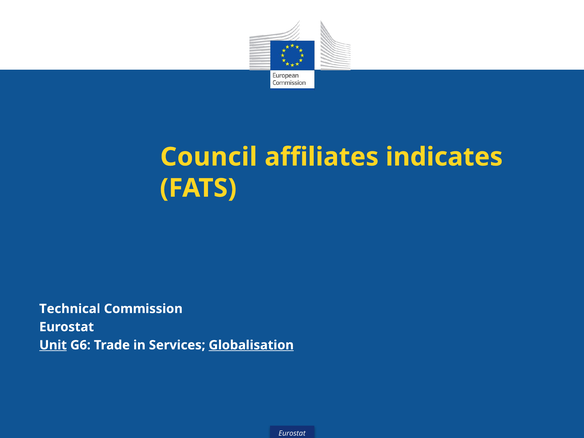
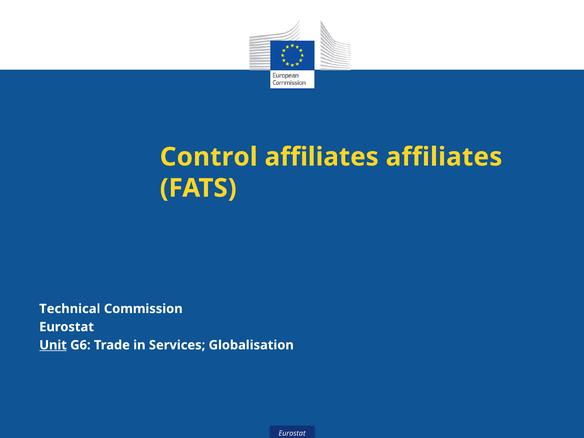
Council: Council -> Control
affiliates indicates: indicates -> affiliates
Globalisation underline: present -> none
